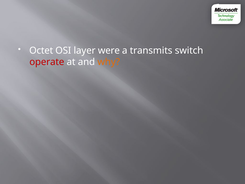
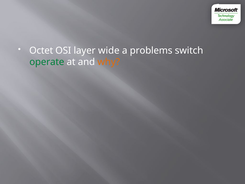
were: were -> wide
transmits: transmits -> problems
operate colour: red -> green
